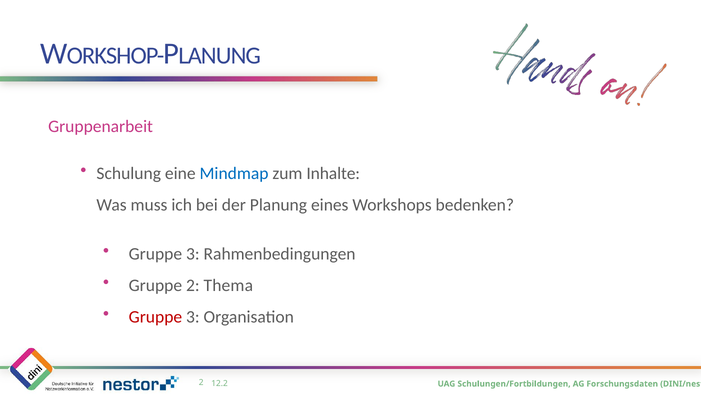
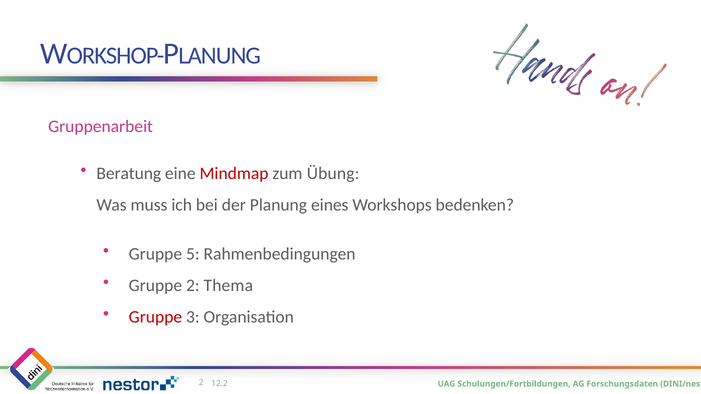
Schulung: Schulung -> Beratung
Mindmap colour: blue -> red
Inhalte: Inhalte -> Übung
3 at (193, 254): 3 -> 5
